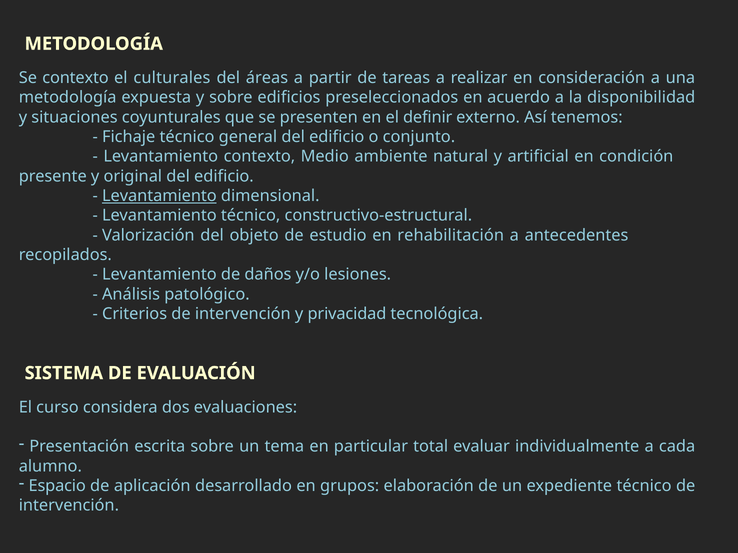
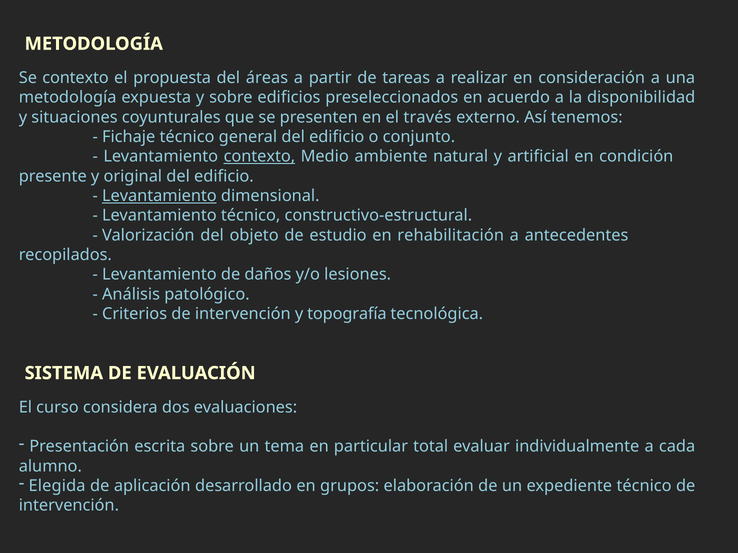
culturales: culturales -> propuesta
definir: definir -> través
contexto at (259, 157) underline: none -> present
privacidad: privacidad -> topografía
Espacio: Espacio -> Elegida
